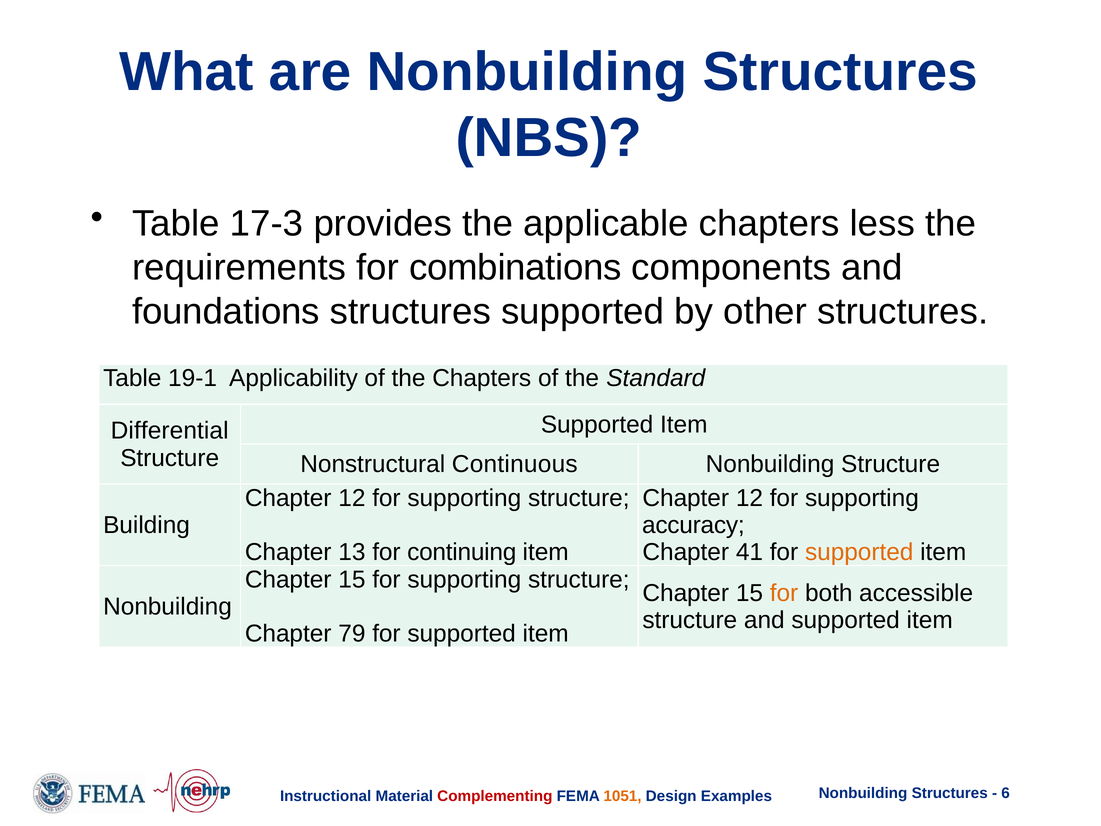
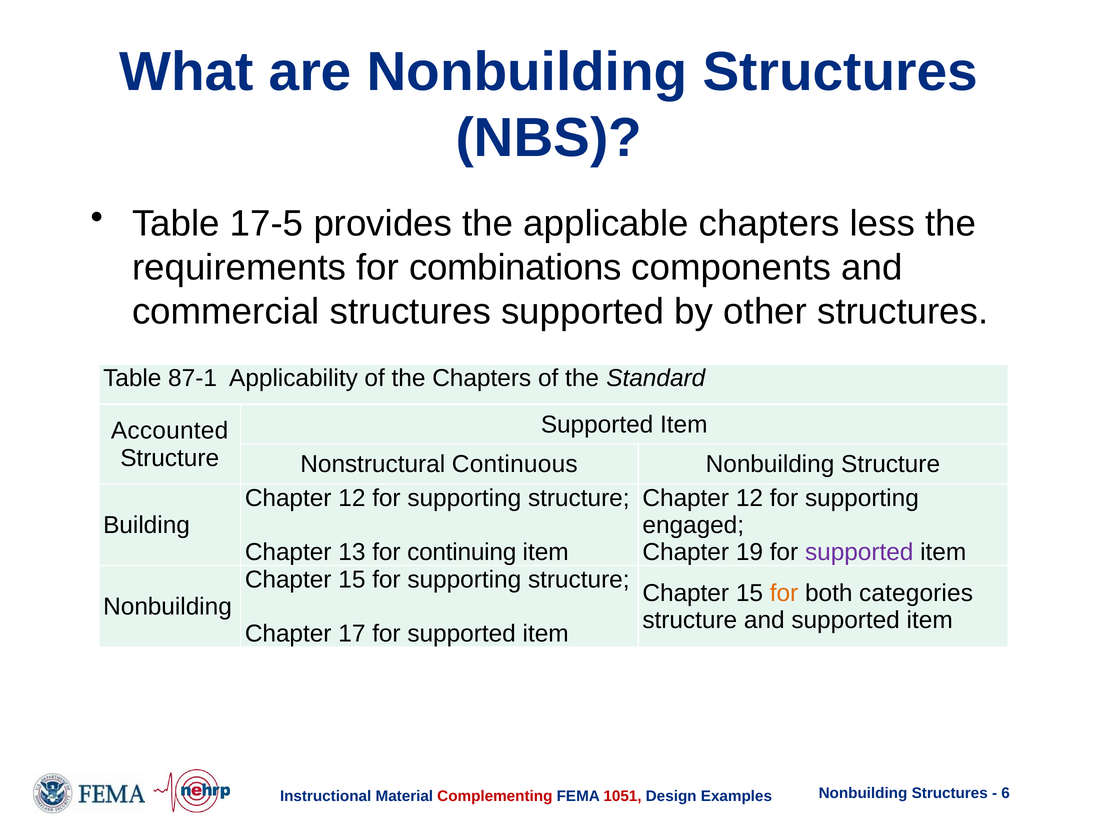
17-3: 17-3 -> 17-5
foundations: foundations -> commercial
19-1: 19-1 -> 87-1
Differential: Differential -> Accounted
accuracy: accuracy -> engaged
41: 41 -> 19
supported at (859, 552) colour: orange -> purple
accessible: accessible -> categories
79: 79 -> 17
1051 colour: orange -> red
